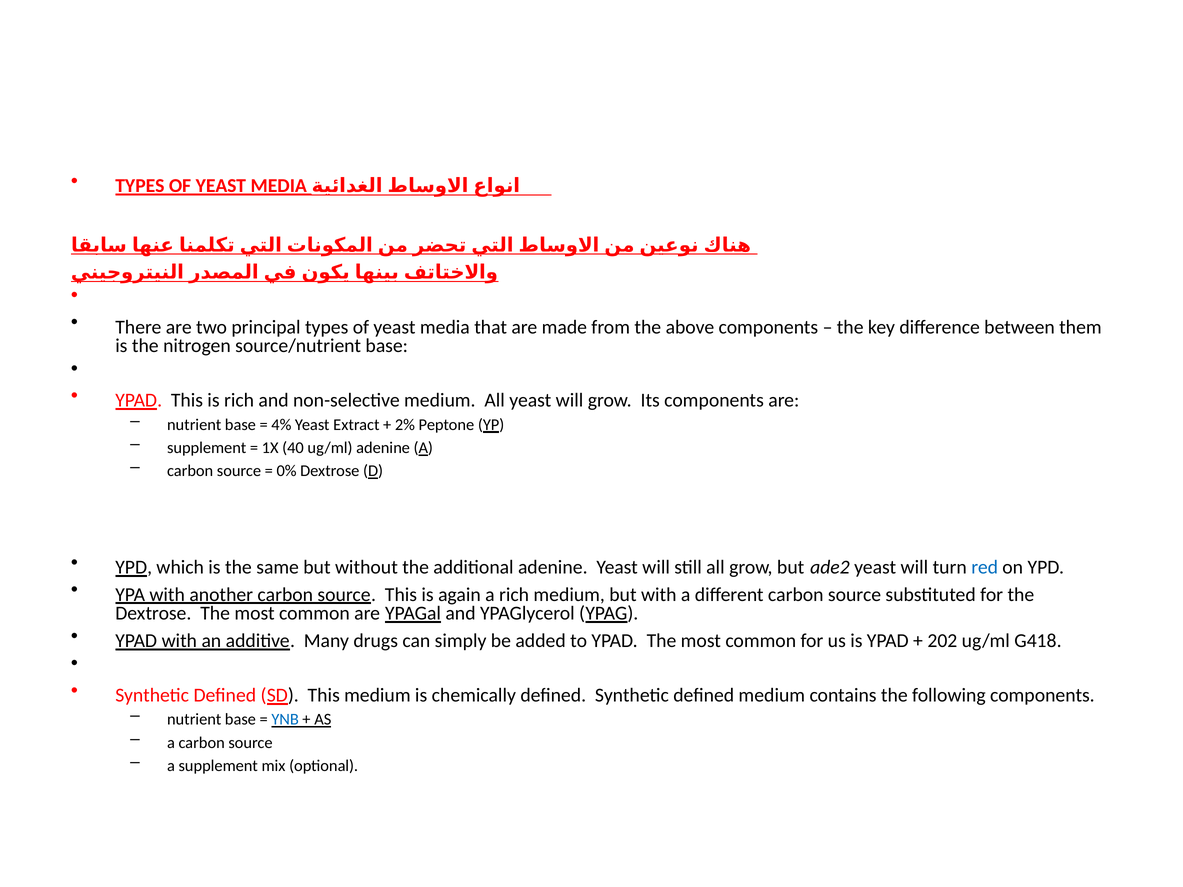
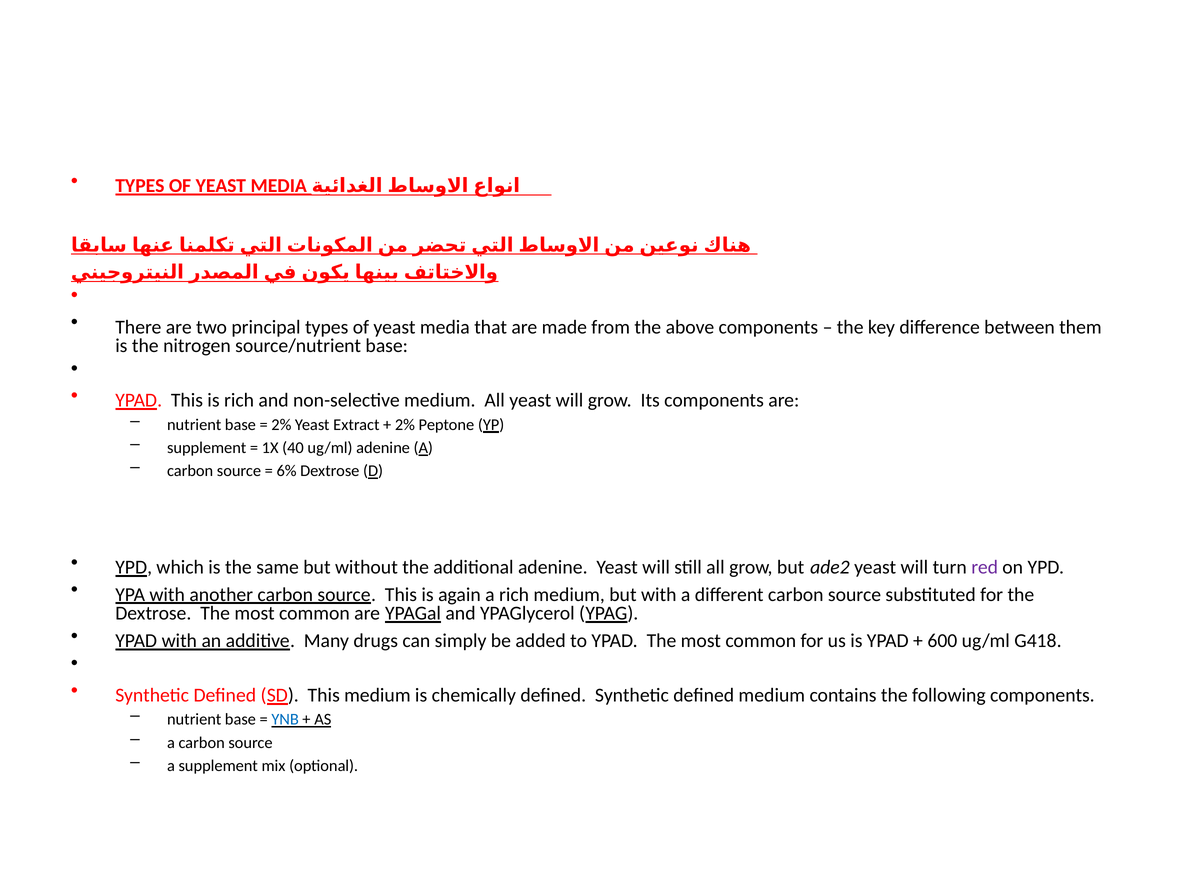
4% at (281, 425): 4% -> 2%
0%: 0% -> 6%
red colour: blue -> purple
202: 202 -> 600
